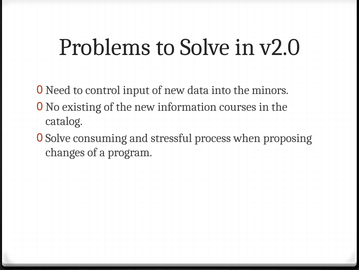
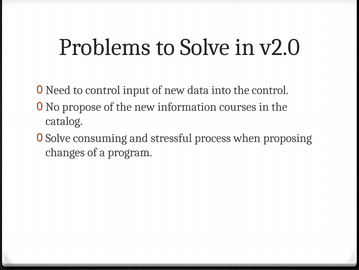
the minors: minors -> control
existing: existing -> propose
